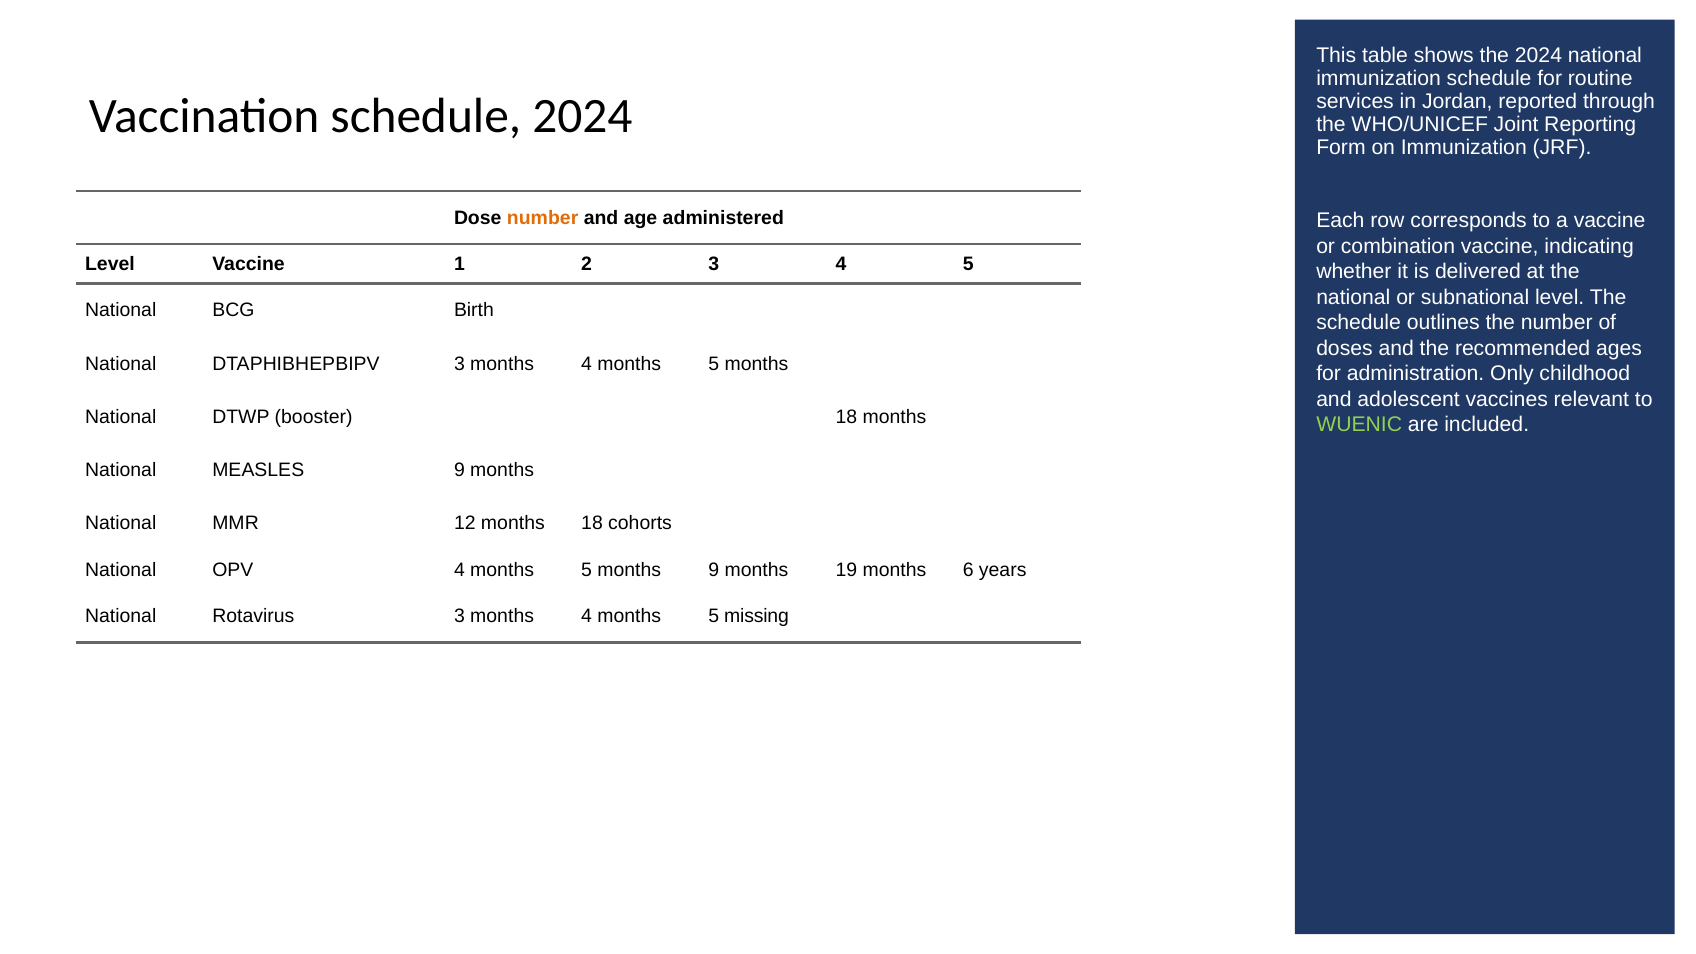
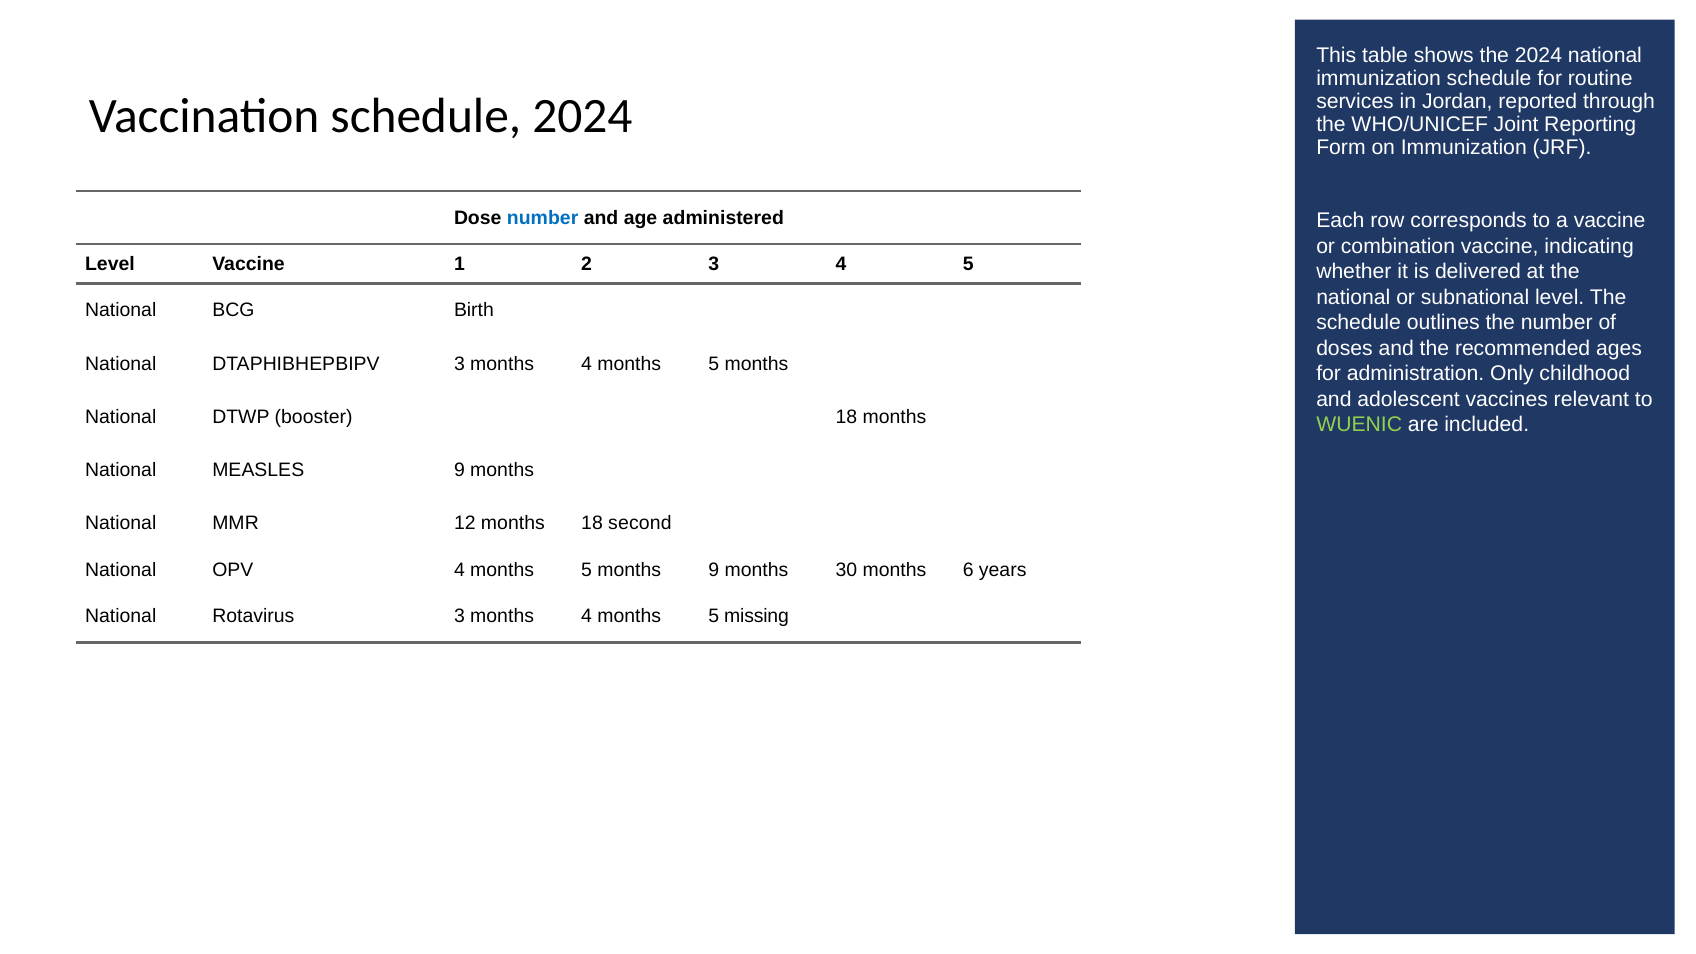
number at (543, 218) colour: orange -> blue
cohorts: cohorts -> second
19: 19 -> 30
